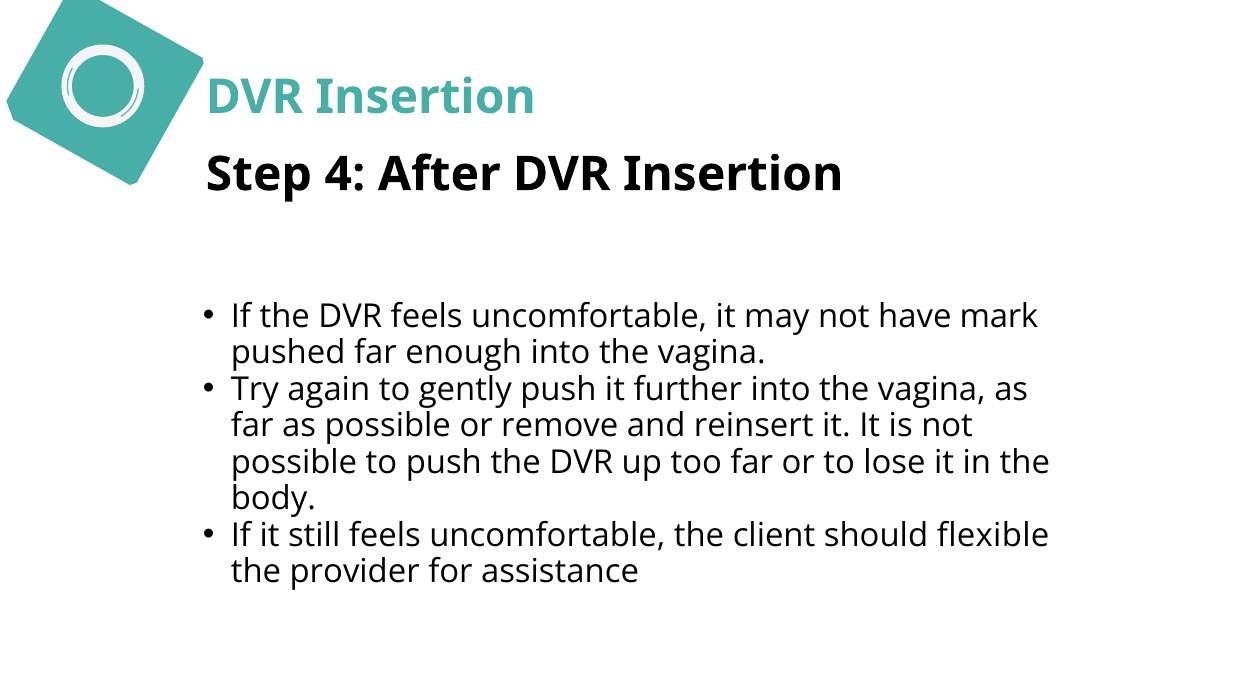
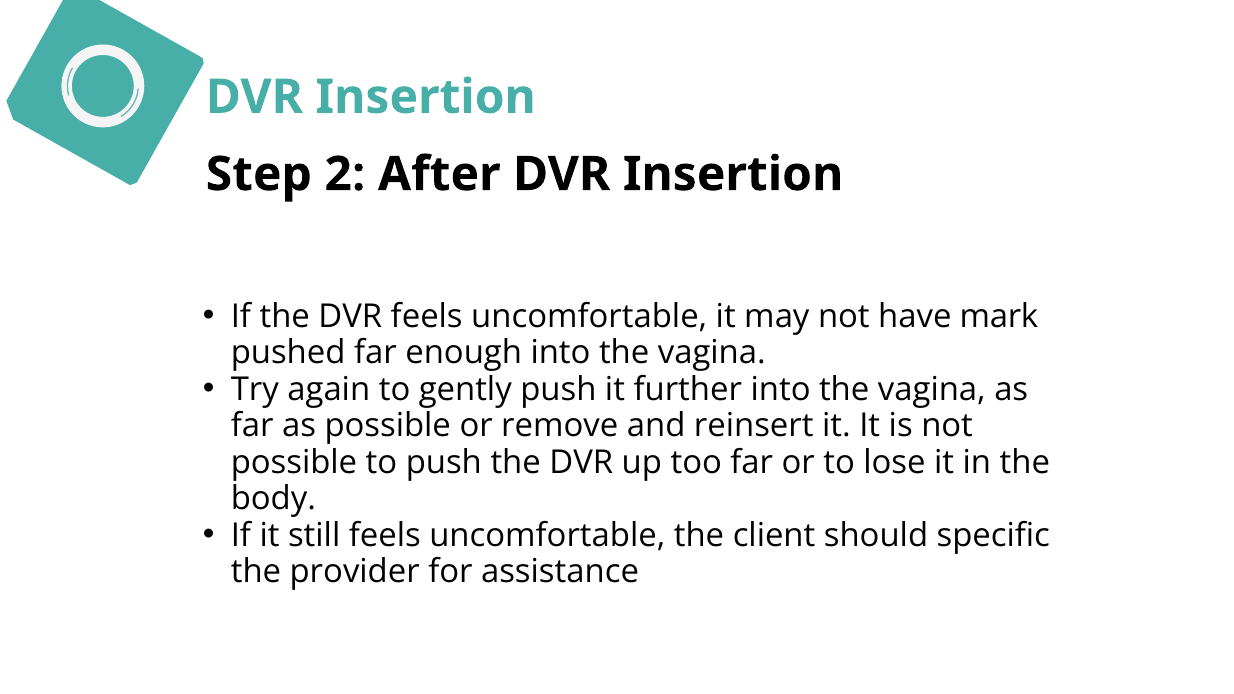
4: 4 -> 2
flexible: flexible -> specific
